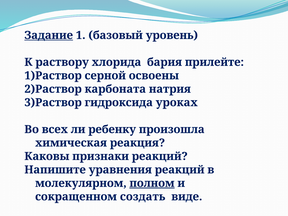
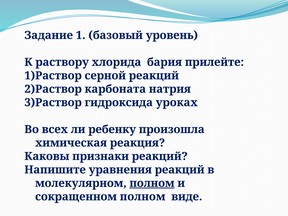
Задание underline: present -> none
серной освоены: освоены -> реакций
сокращенном создать: создать -> полном
